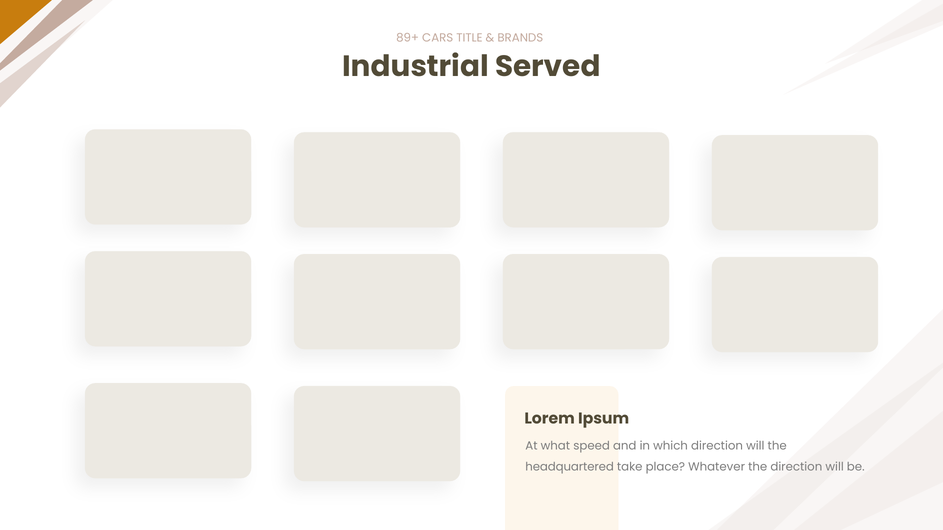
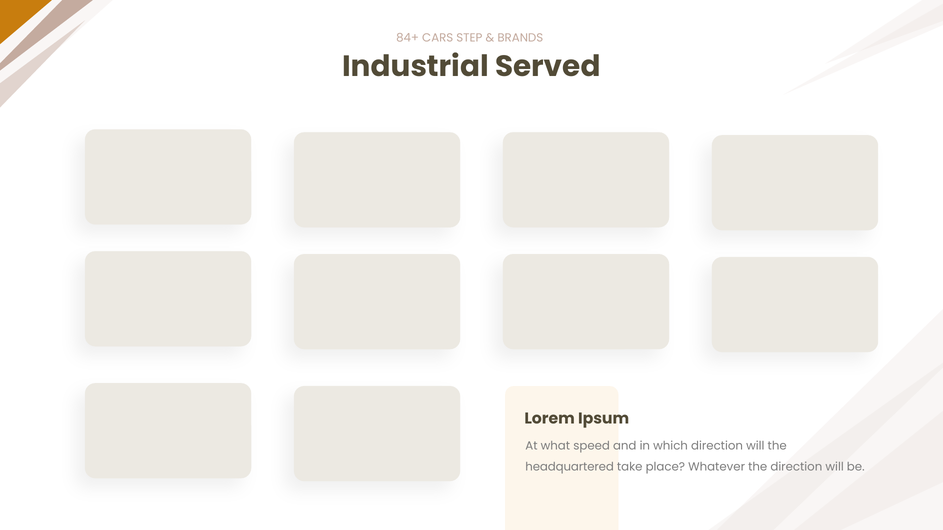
89+: 89+ -> 84+
TITLE: TITLE -> STEP
